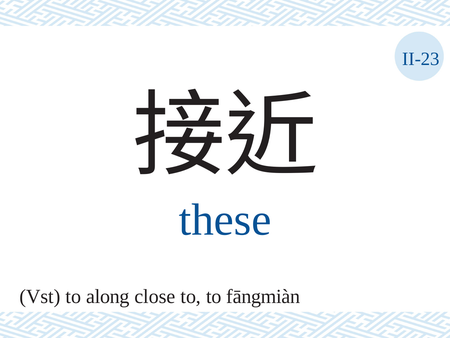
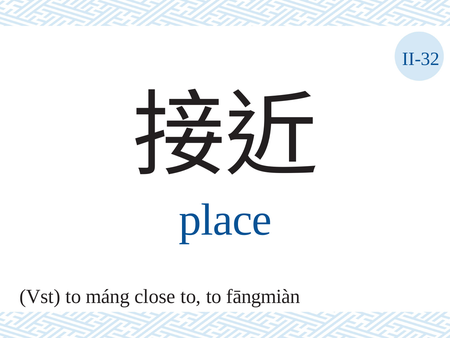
II-23: II-23 -> II-32
these: these -> place
along: along -> máng
